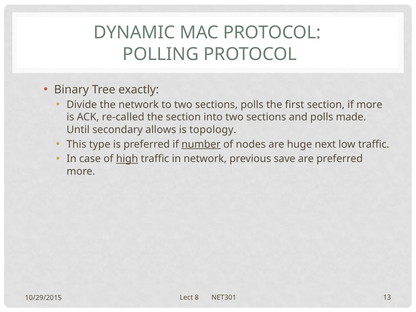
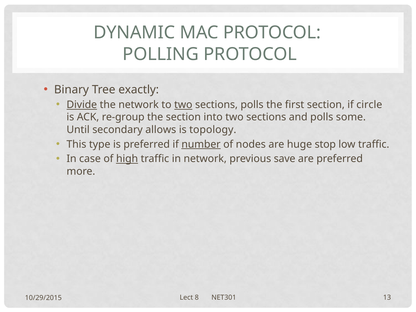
Divide underline: none -> present
two at (183, 105) underline: none -> present
if more: more -> circle
re-called: re-called -> re-group
made: made -> some
next: next -> stop
